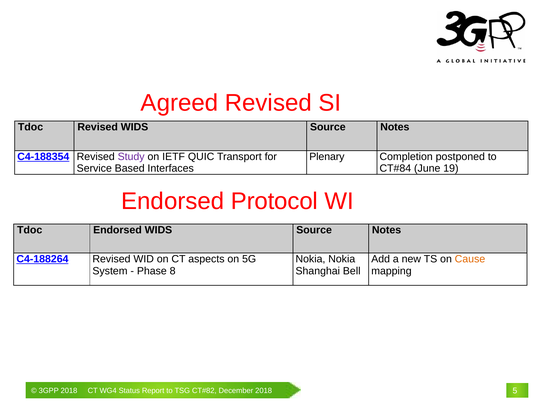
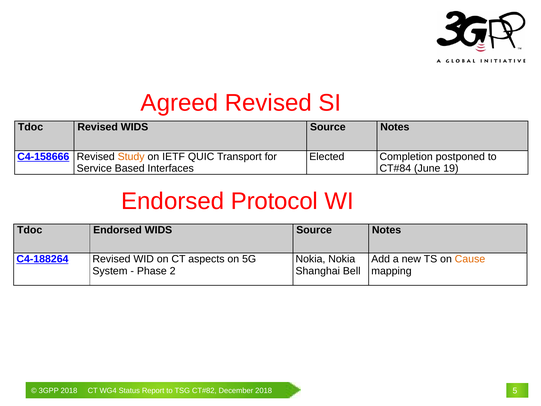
C4-188354: C4-188354 -> C4-158666
Study colour: purple -> orange
Plenary: Plenary -> Elected
8: 8 -> 2
